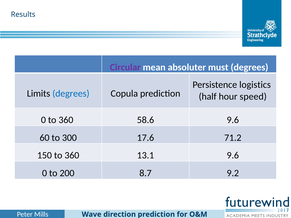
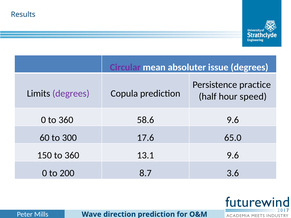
must: must -> issue
logistics: logistics -> practice
degrees at (71, 94) colour: blue -> purple
71.2: 71.2 -> 65.0
9.2: 9.2 -> 3.6
